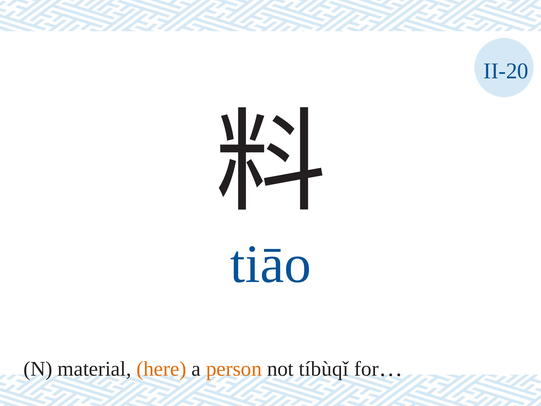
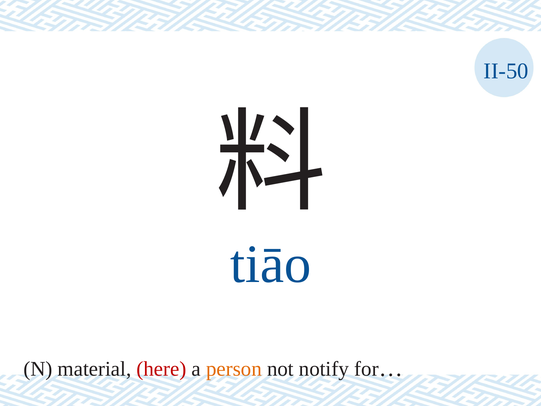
II-20: II-20 -> II-50
here colour: orange -> red
tíbùqǐ: tíbùqǐ -> notify
